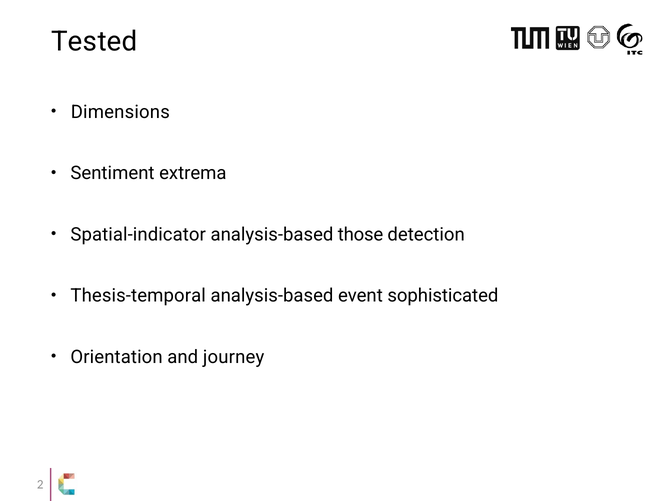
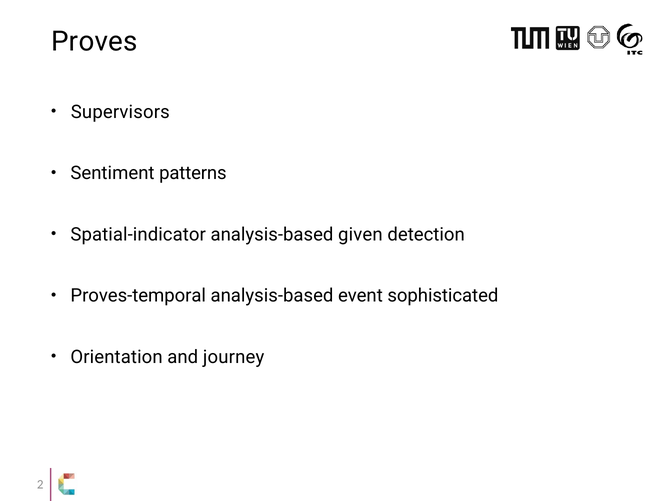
Tested: Tested -> Proves
Dimensions: Dimensions -> Supervisors
extrema: extrema -> patterns
those: those -> given
Thesis-temporal: Thesis-temporal -> Proves-temporal
